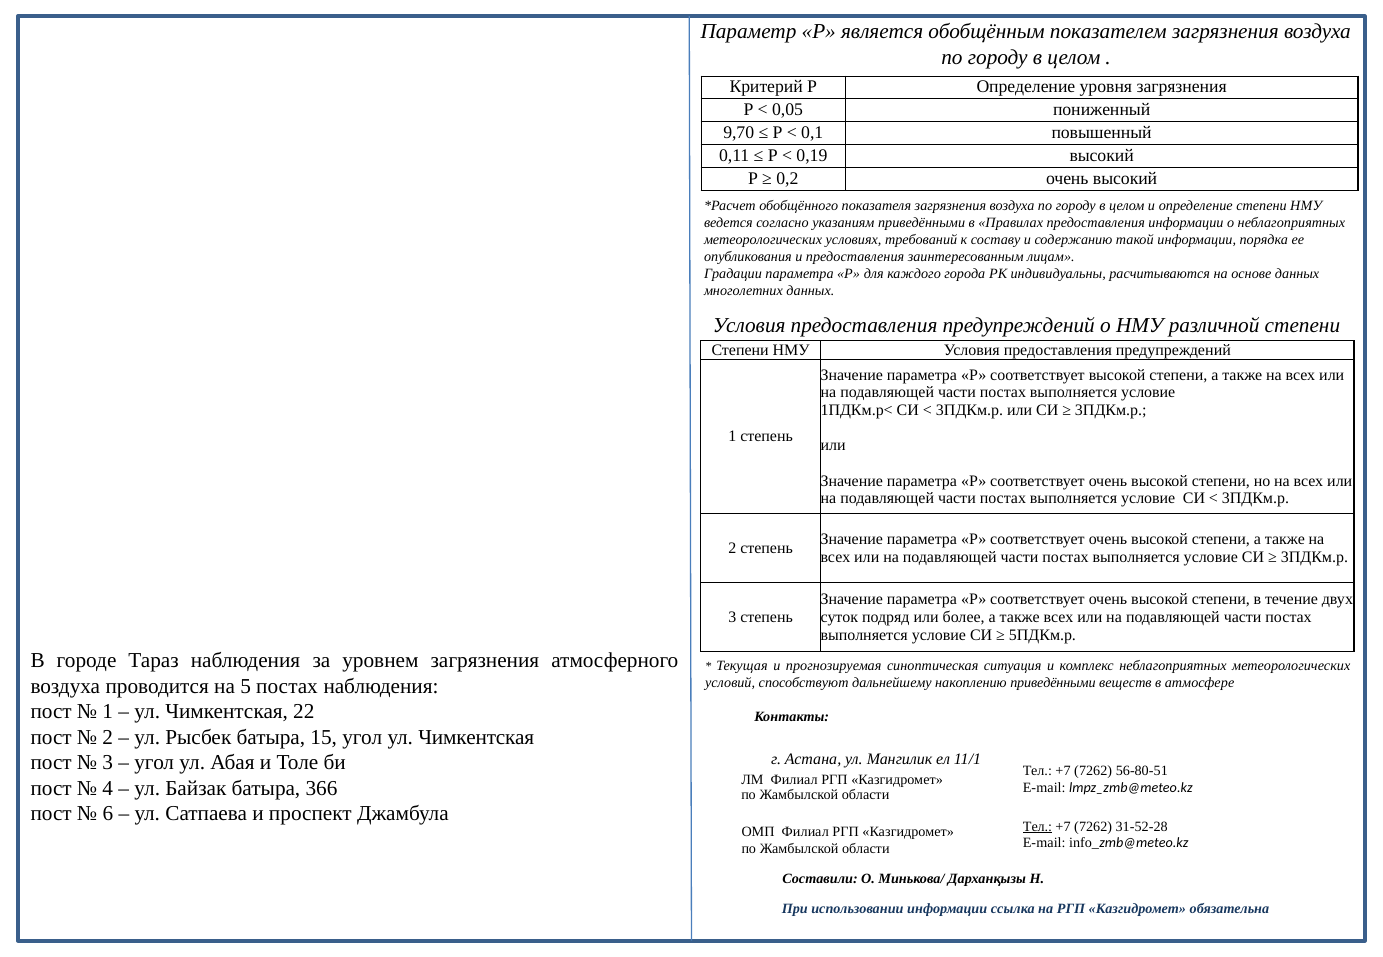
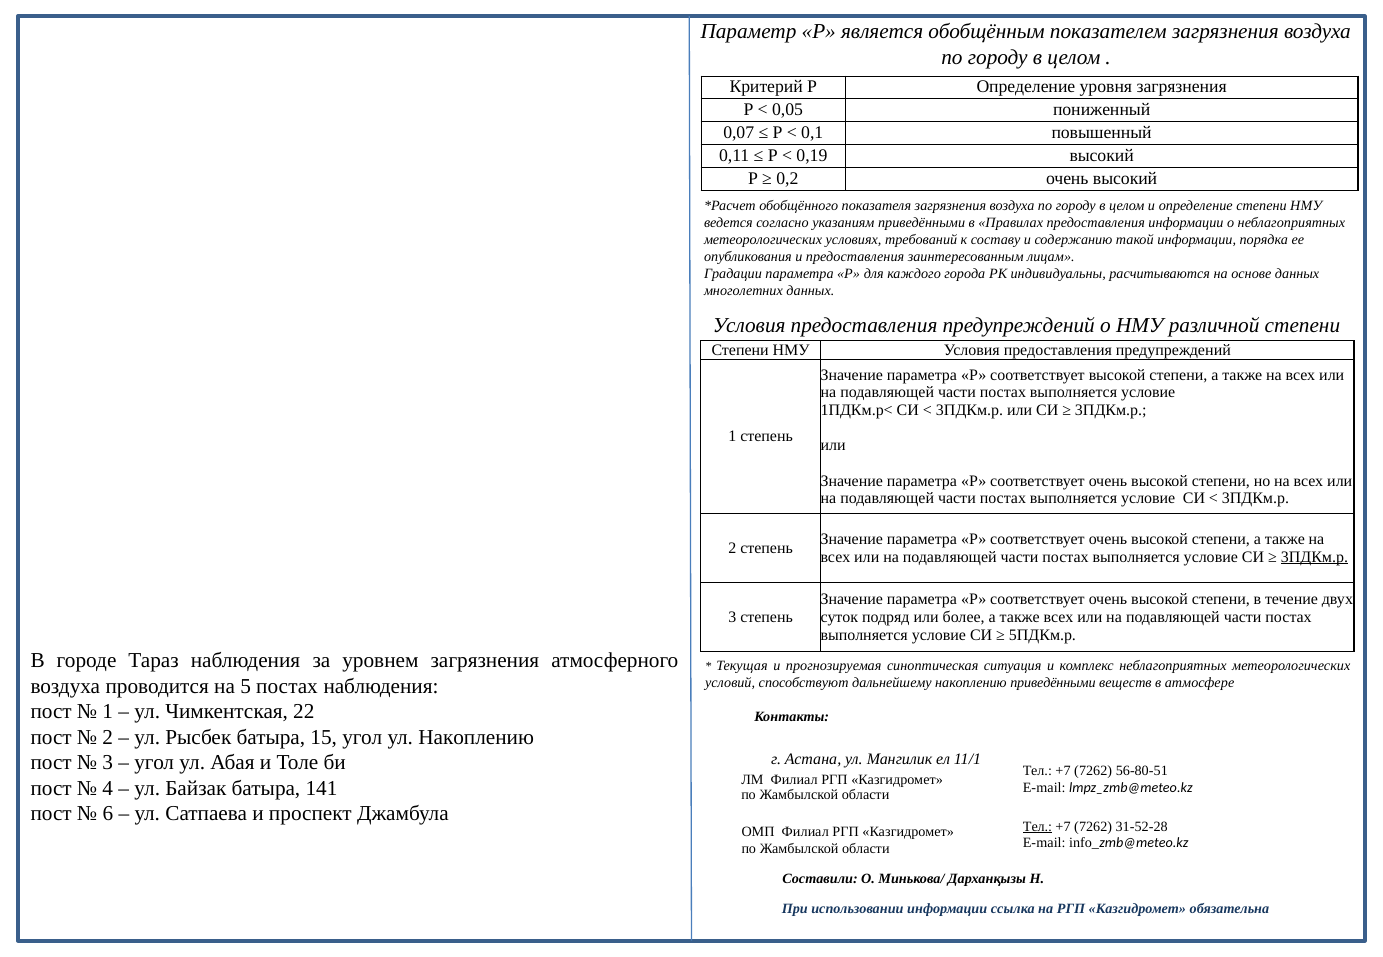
9,70: 9,70 -> 0,07
3ПДКм.р at (1314, 557) underline: none -> present
угол ул Чимкентская: Чимкентская -> Накоплению
366: 366 -> 141
